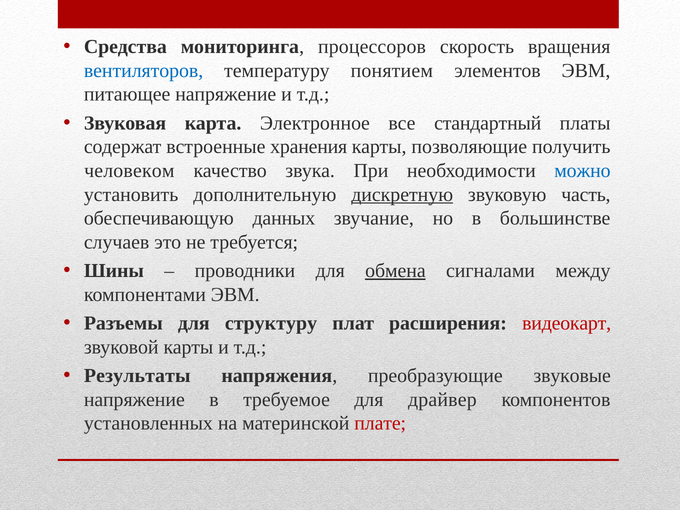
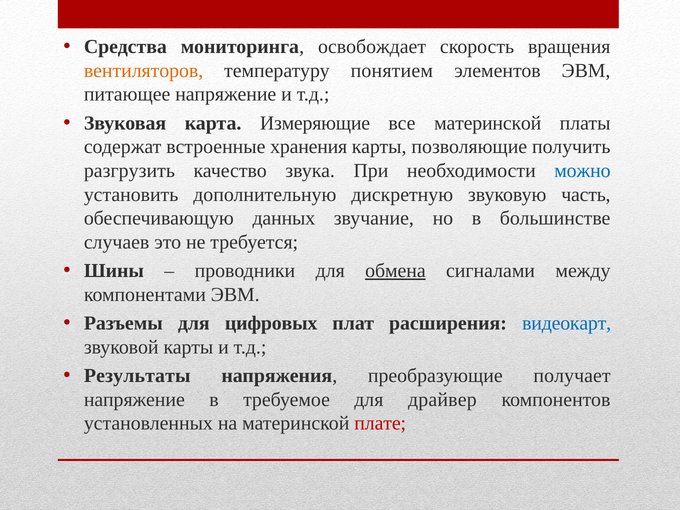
процессоров: процессоров -> освобождает
вентиляторов colour: blue -> orange
Электронное: Электронное -> Измеряющие
все стандартный: стандартный -> материнской
человеком: человеком -> разгрузить
дискретную underline: present -> none
структуру: структуру -> цифровых
видеокарт colour: red -> blue
звуковые: звуковые -> получает
